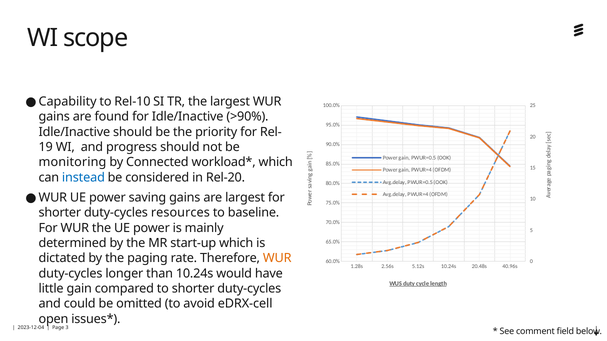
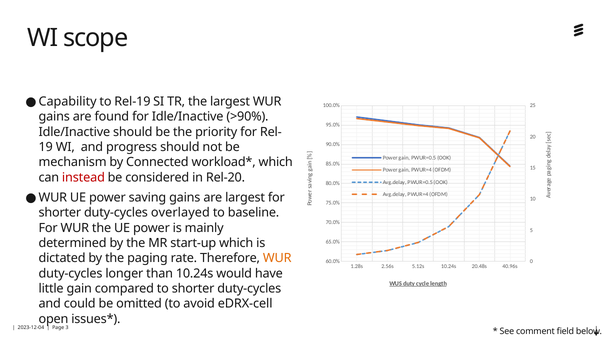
Rel-10: Rel-10 -> Rel-19
monitoring: monitoring -> mechanism
instead colour: blue -> red
resources: resources -> overlayed
